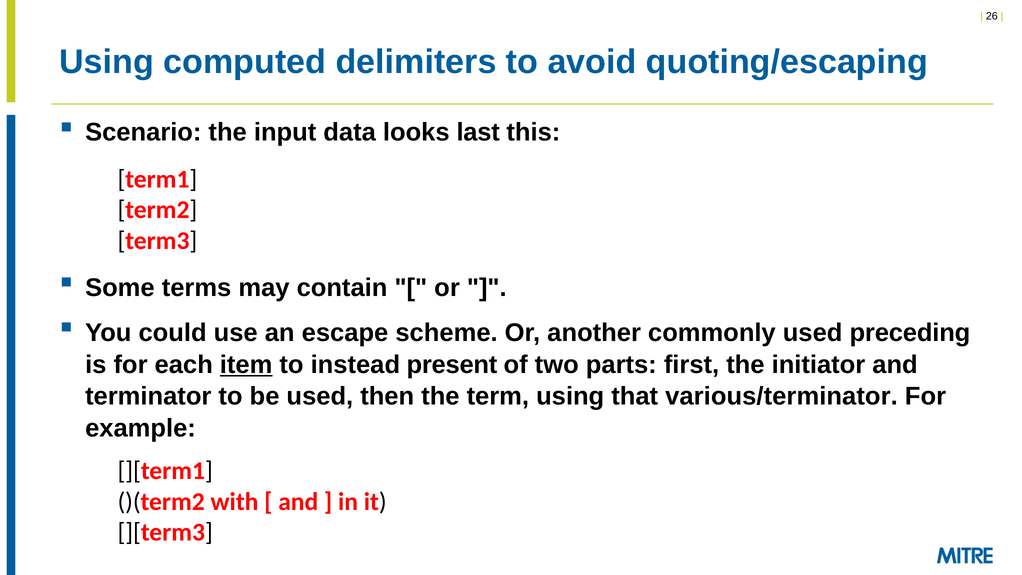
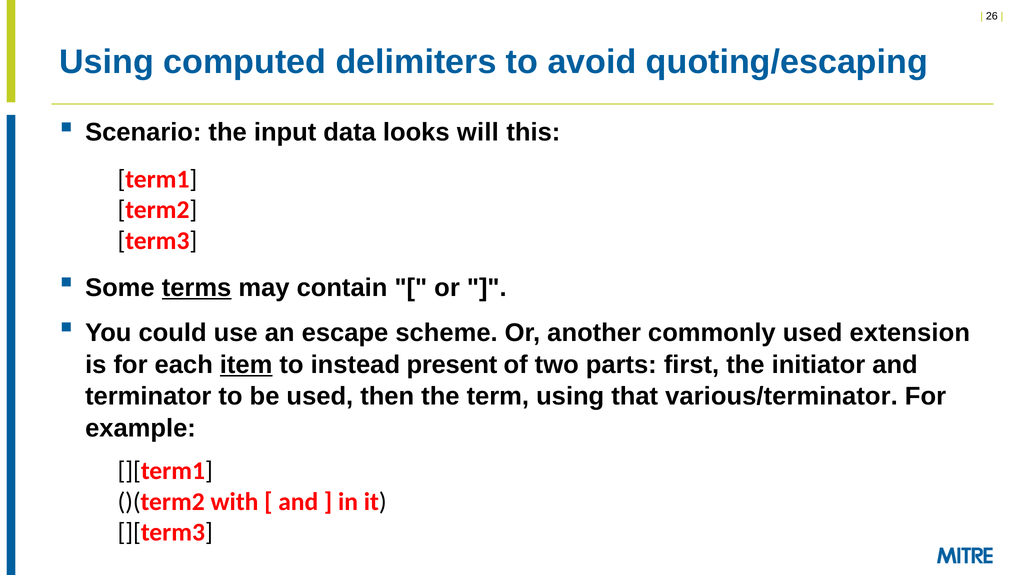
last: last -> will
terms underline: none -> present
preceding: preceding -> extension
